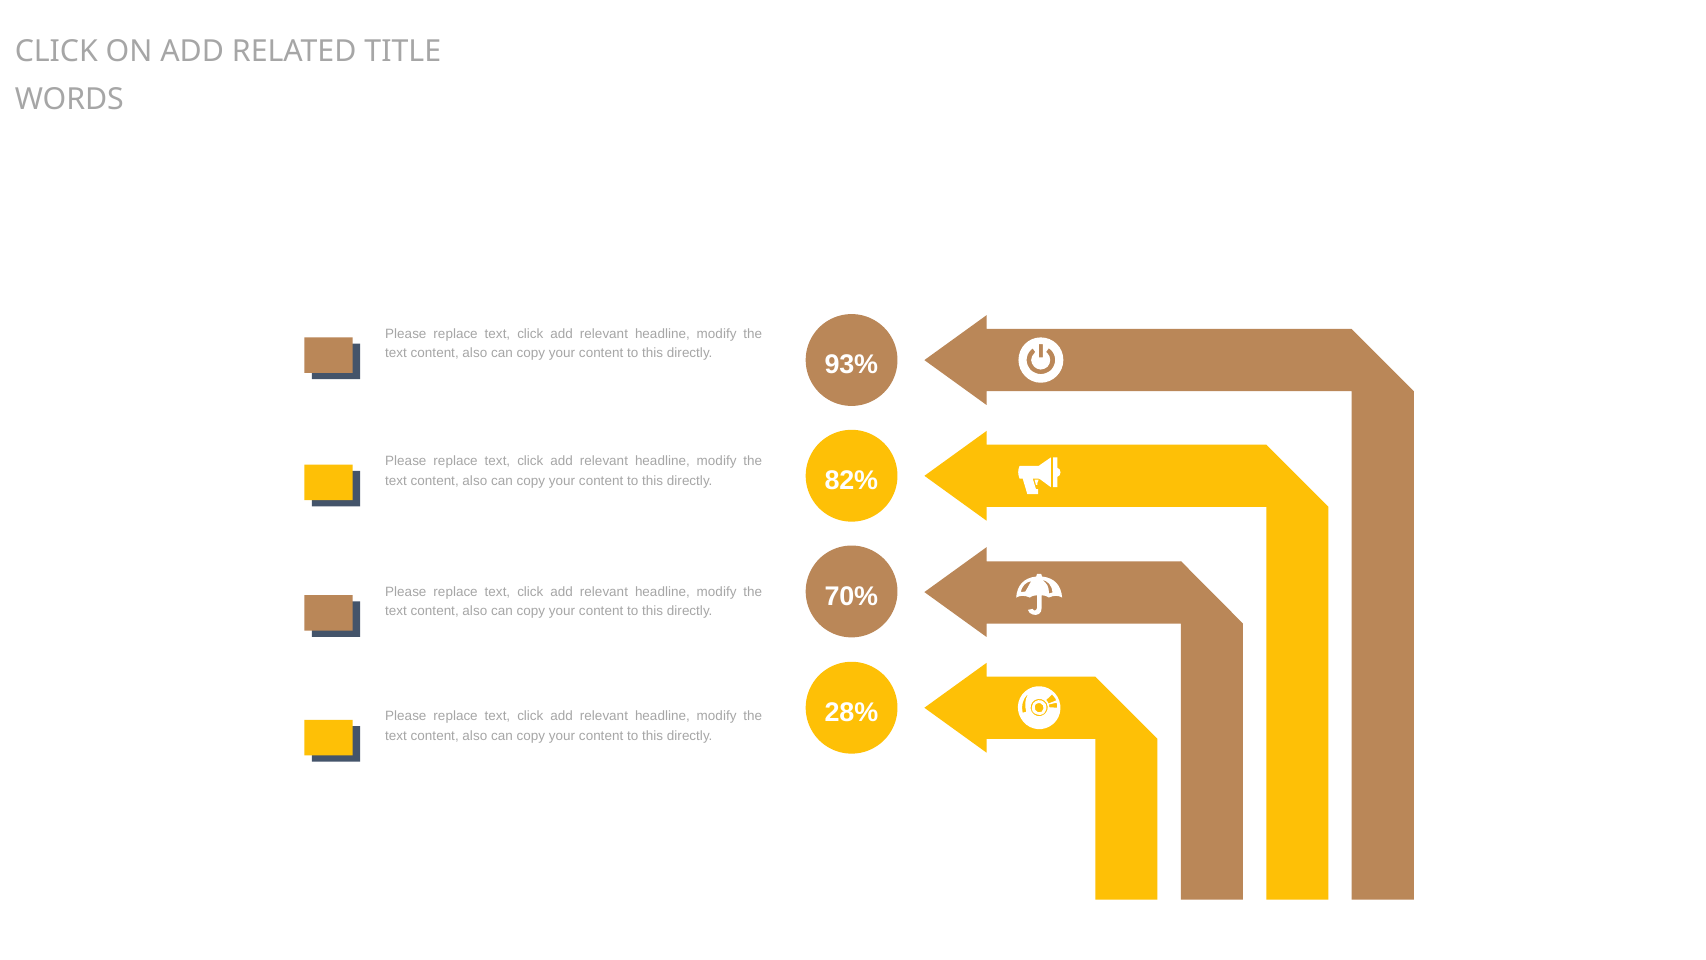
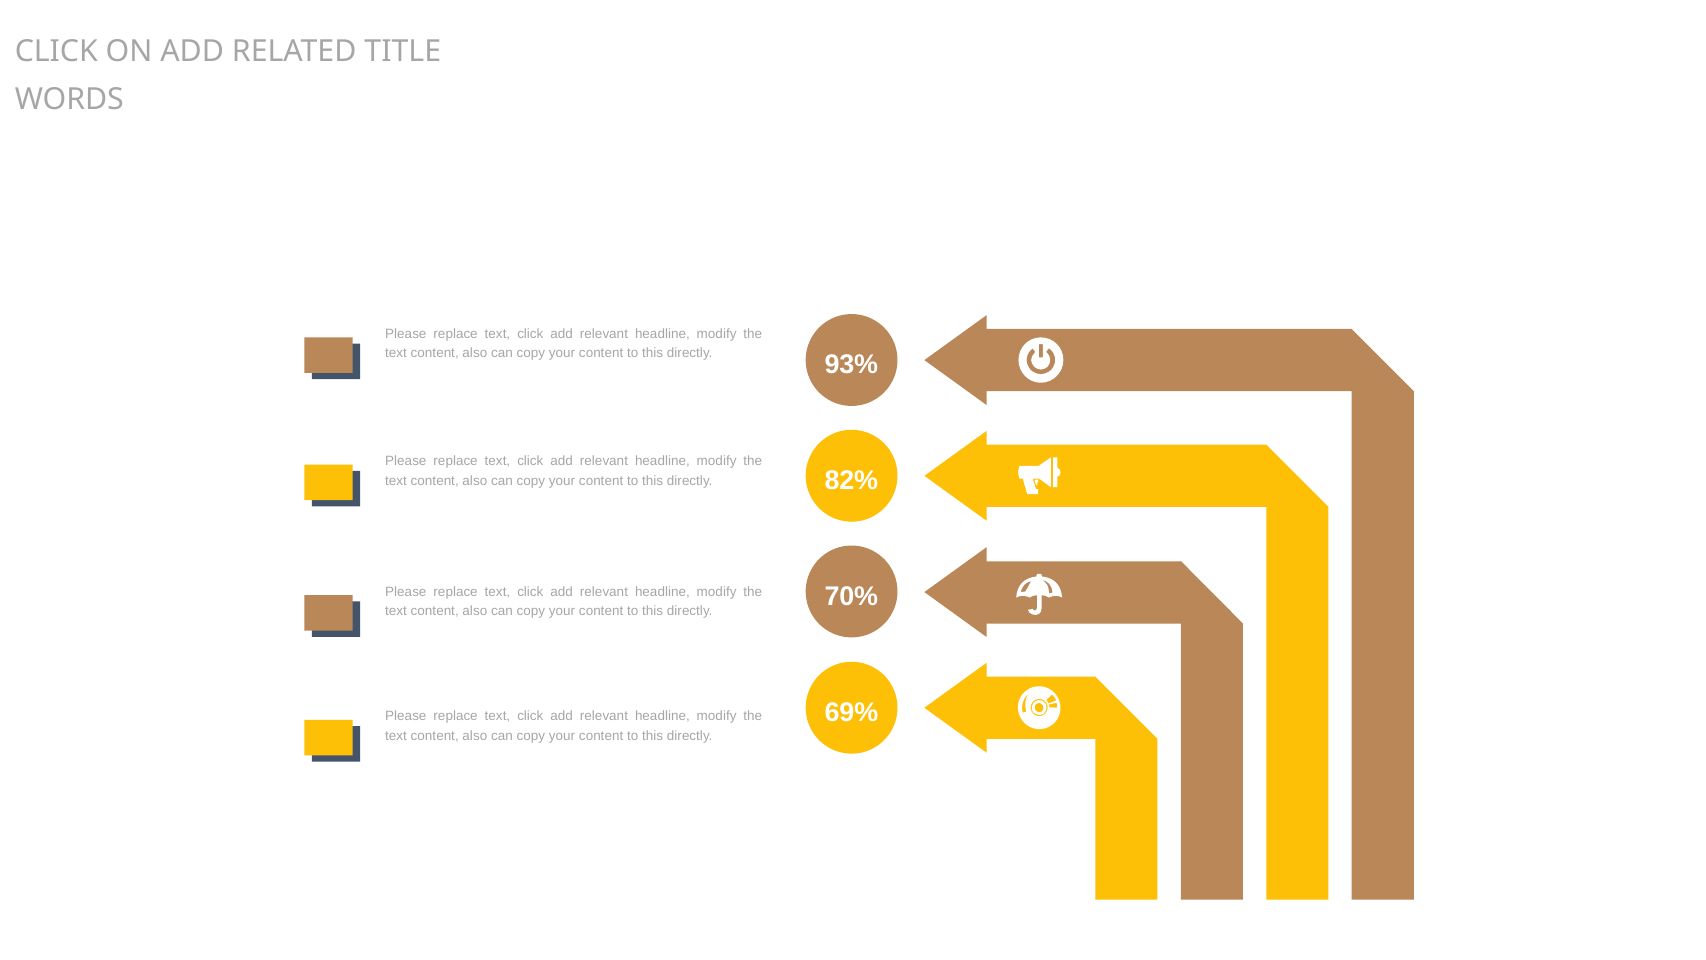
28%: 28% -> 69%
